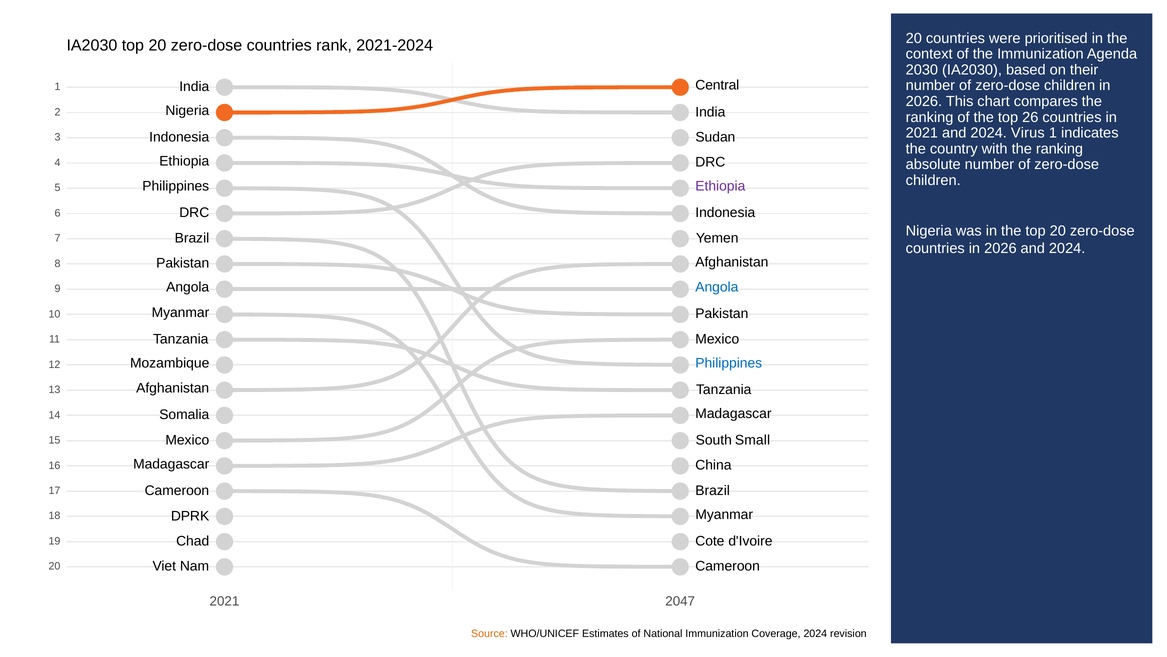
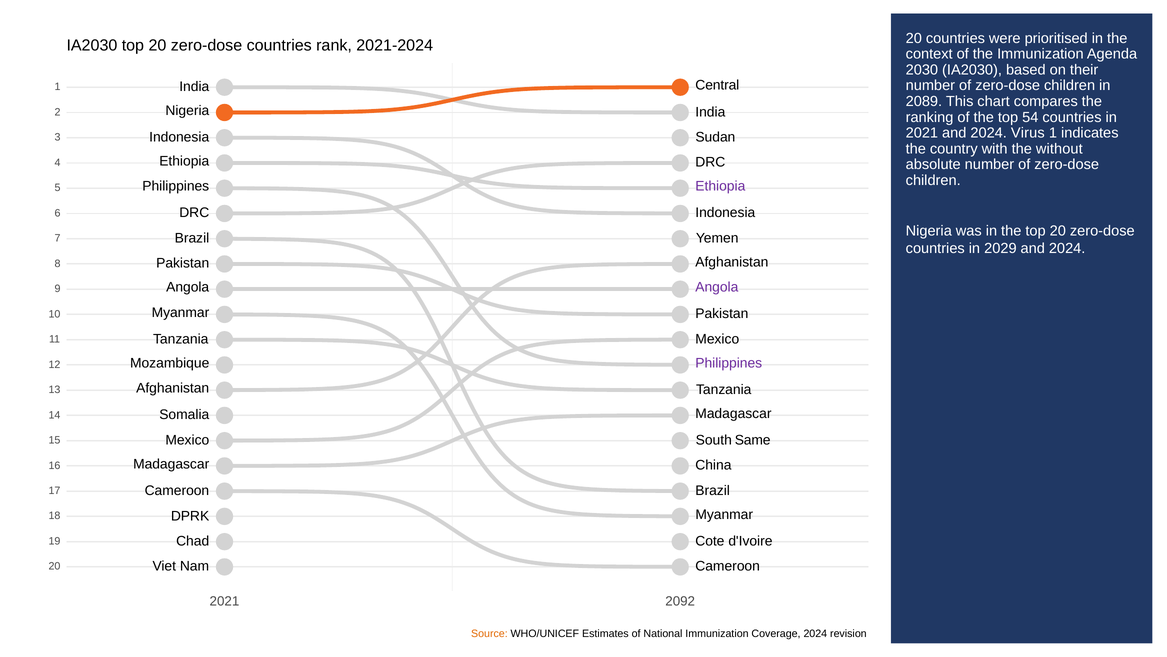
2026 at (924, 101): 2026 -> 2089
26: 26 -> 54
with the ranking: ranking -> without
countries in 2026: 2026 -> 2029
Angola at (717, 287) colour: blue -> purple
Philippines at (729, 363) colour: blue -> purple
Small: Small -> Same
2047: 2047 -> 2092
